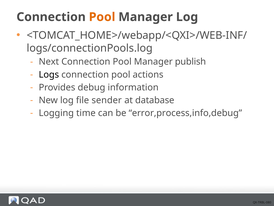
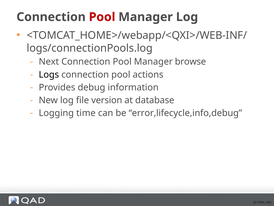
Pool at (102, 17) colour: orange -> red
publish: publish -> browse
sender: sender -> version
error,process,info,debug: error,process,info,debug -> error,lifecycle,info,debug
